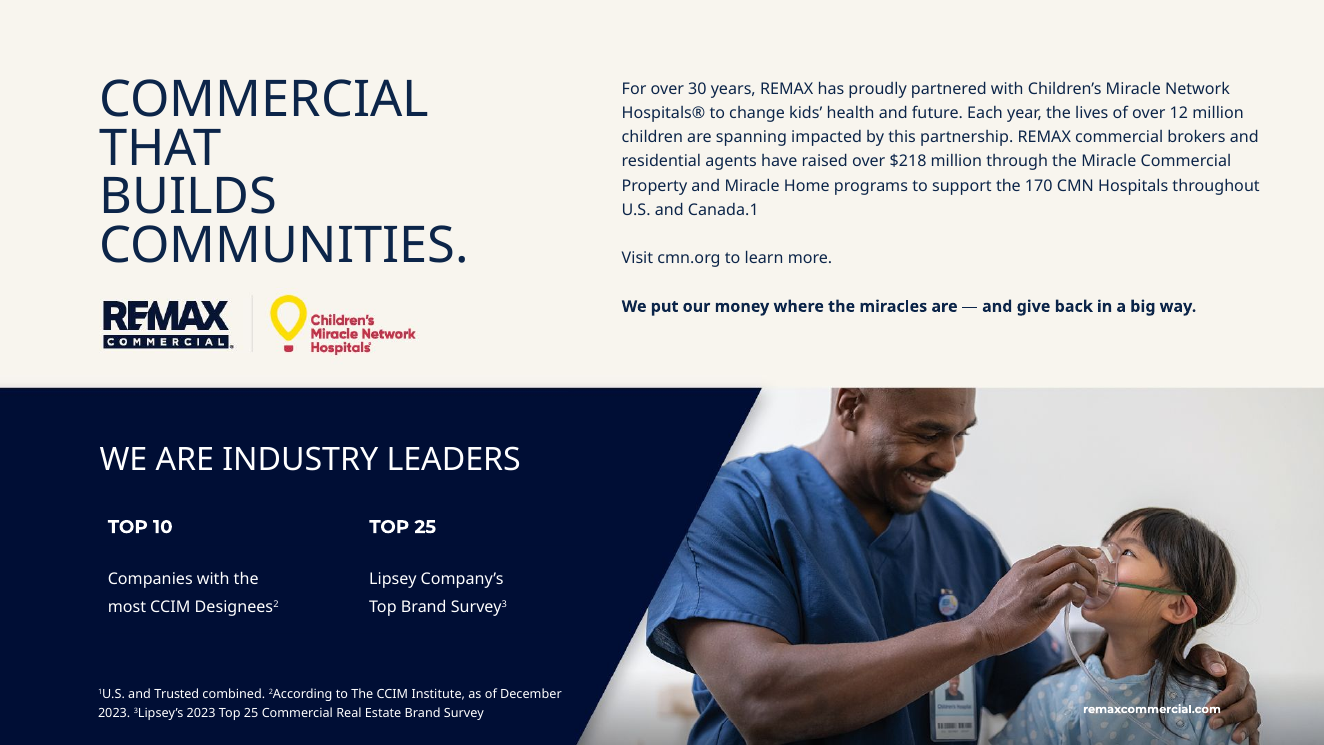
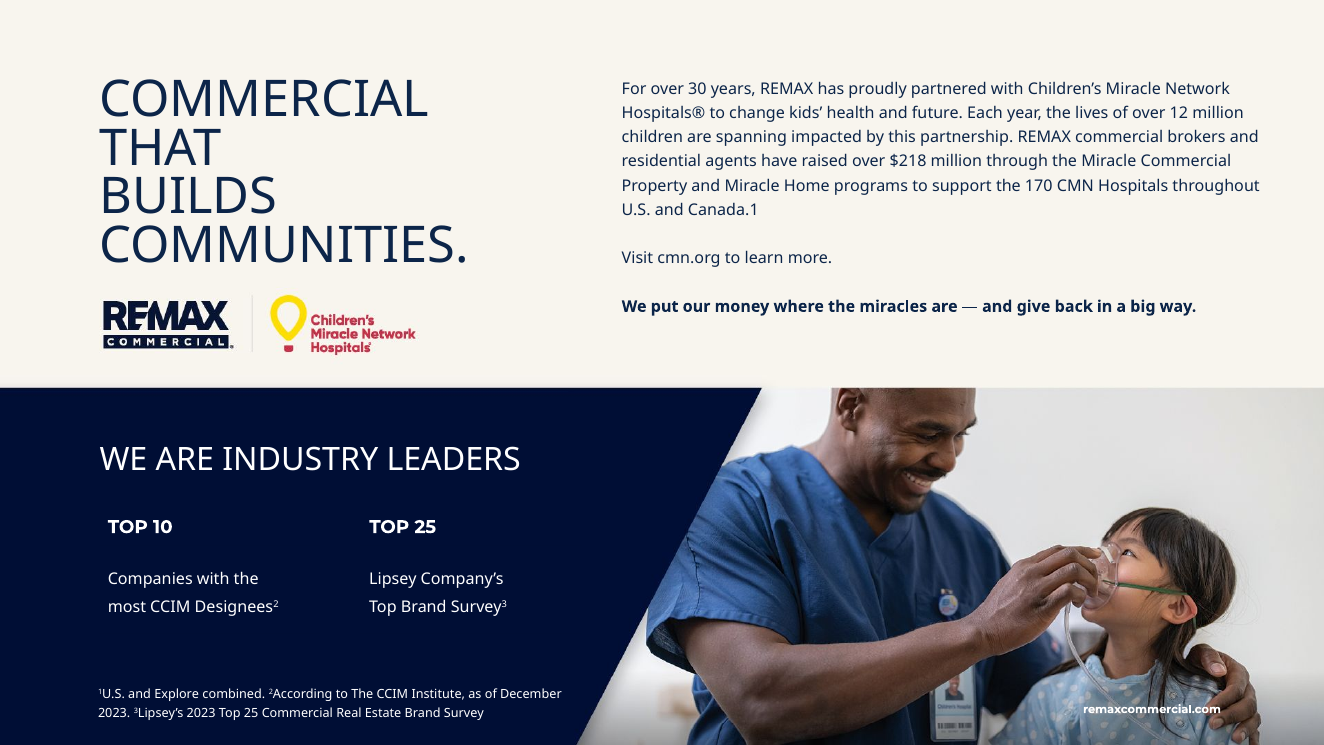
Trusted: Trusted -> Explore
